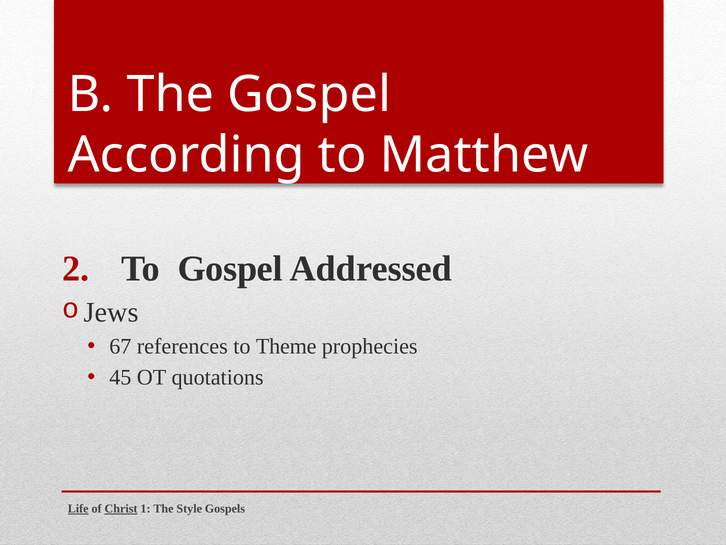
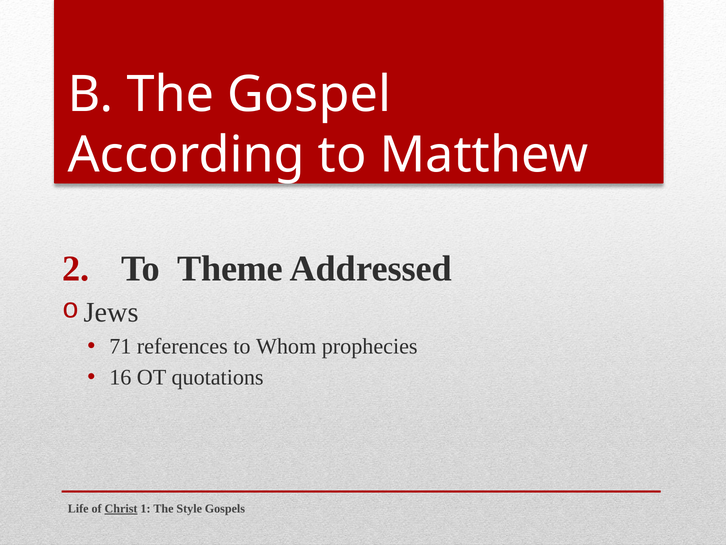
To Gospel: Gospel -> Theme
67: 67 -> 71
Theme: Theme -> Whom
45: 45 -> 16
Life underline: present -> none
